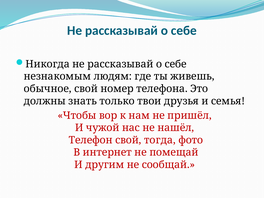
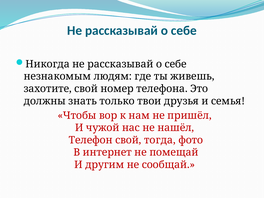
обычное: обычное -> захотите
